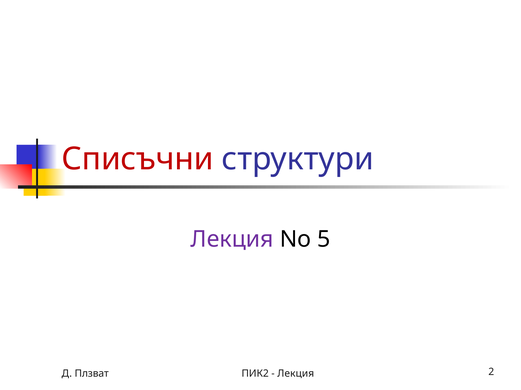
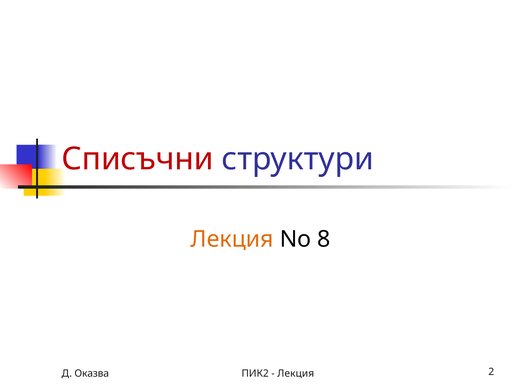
Лекция at (232, 240) colour: purple -> orange
5: 5 -> 8
Плзват: Плзват -> Оказва
